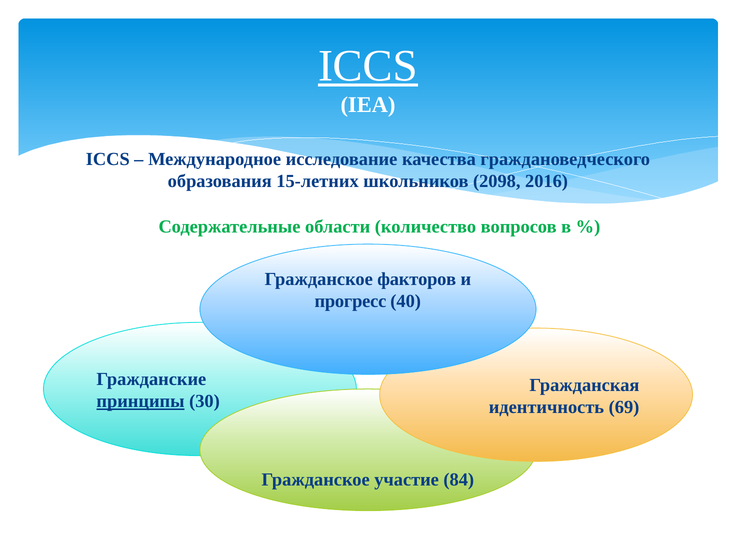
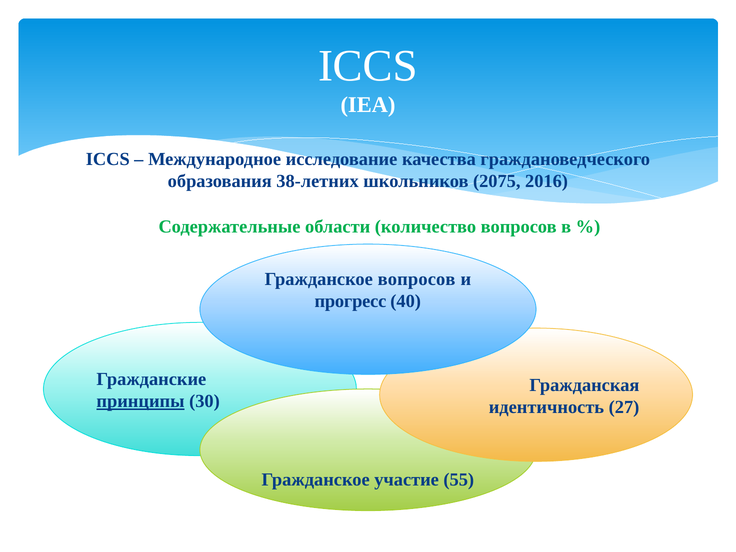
ICCS at (368, 66) underline: present -> none
15-летних: 15-летних -> 38-летних
2098: 2098 -> 2075
Гражданское факторов: факторов -> вопросов
69: 69 -> 27
84: 84 -> 55
